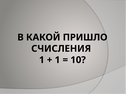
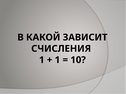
ПРИШЛО: ПРИШЛО -> ЗАВИСИТ
